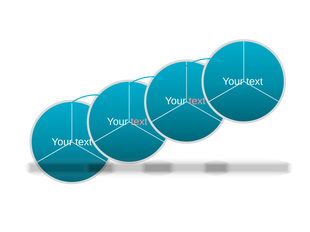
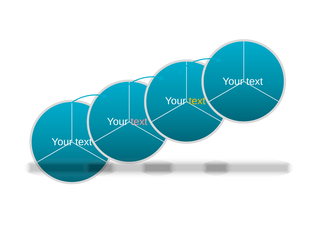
text at (197, 101) colour: pink -> yellow
